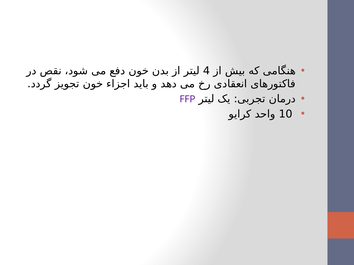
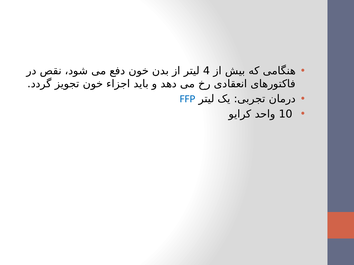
FFP colour: purple -> blue
